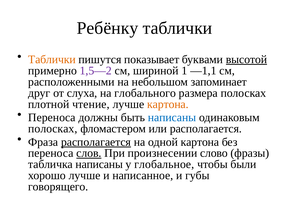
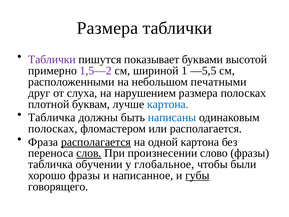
Ребёнку at (107, 28): Ребёнку -> Размера
Таблички at (52, 59) colour: orange -> purple
высотой underline: present -> none
—1,1: —1,1 -> —5,5
запоминает: запоминает -> печатными
глобального: глобального -> нарушением
чтение: чтение -> буквам
картона at (168, 104) colour: orange -> blue
Переноса at (52, 117): Переноса -> Табличка
табличка написаны: написаны -> обучении
хорошо лучше: лучше -> фразы
губы underline: none -> present
